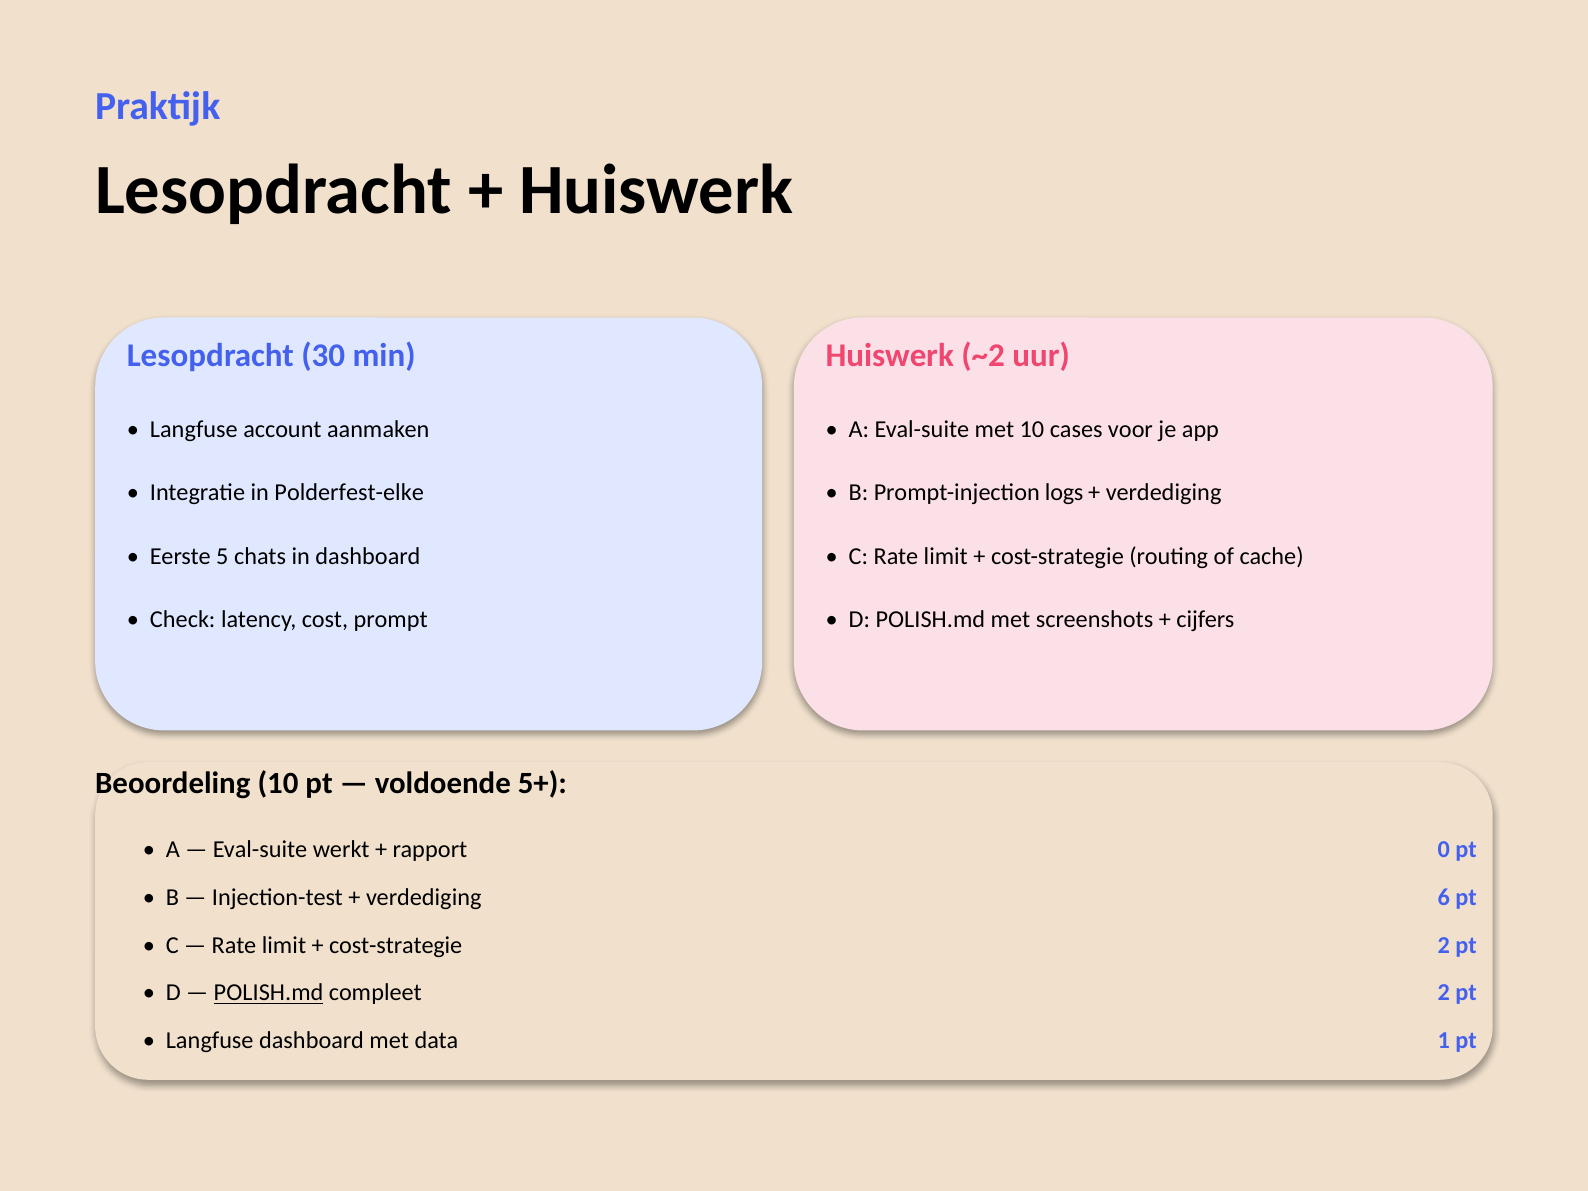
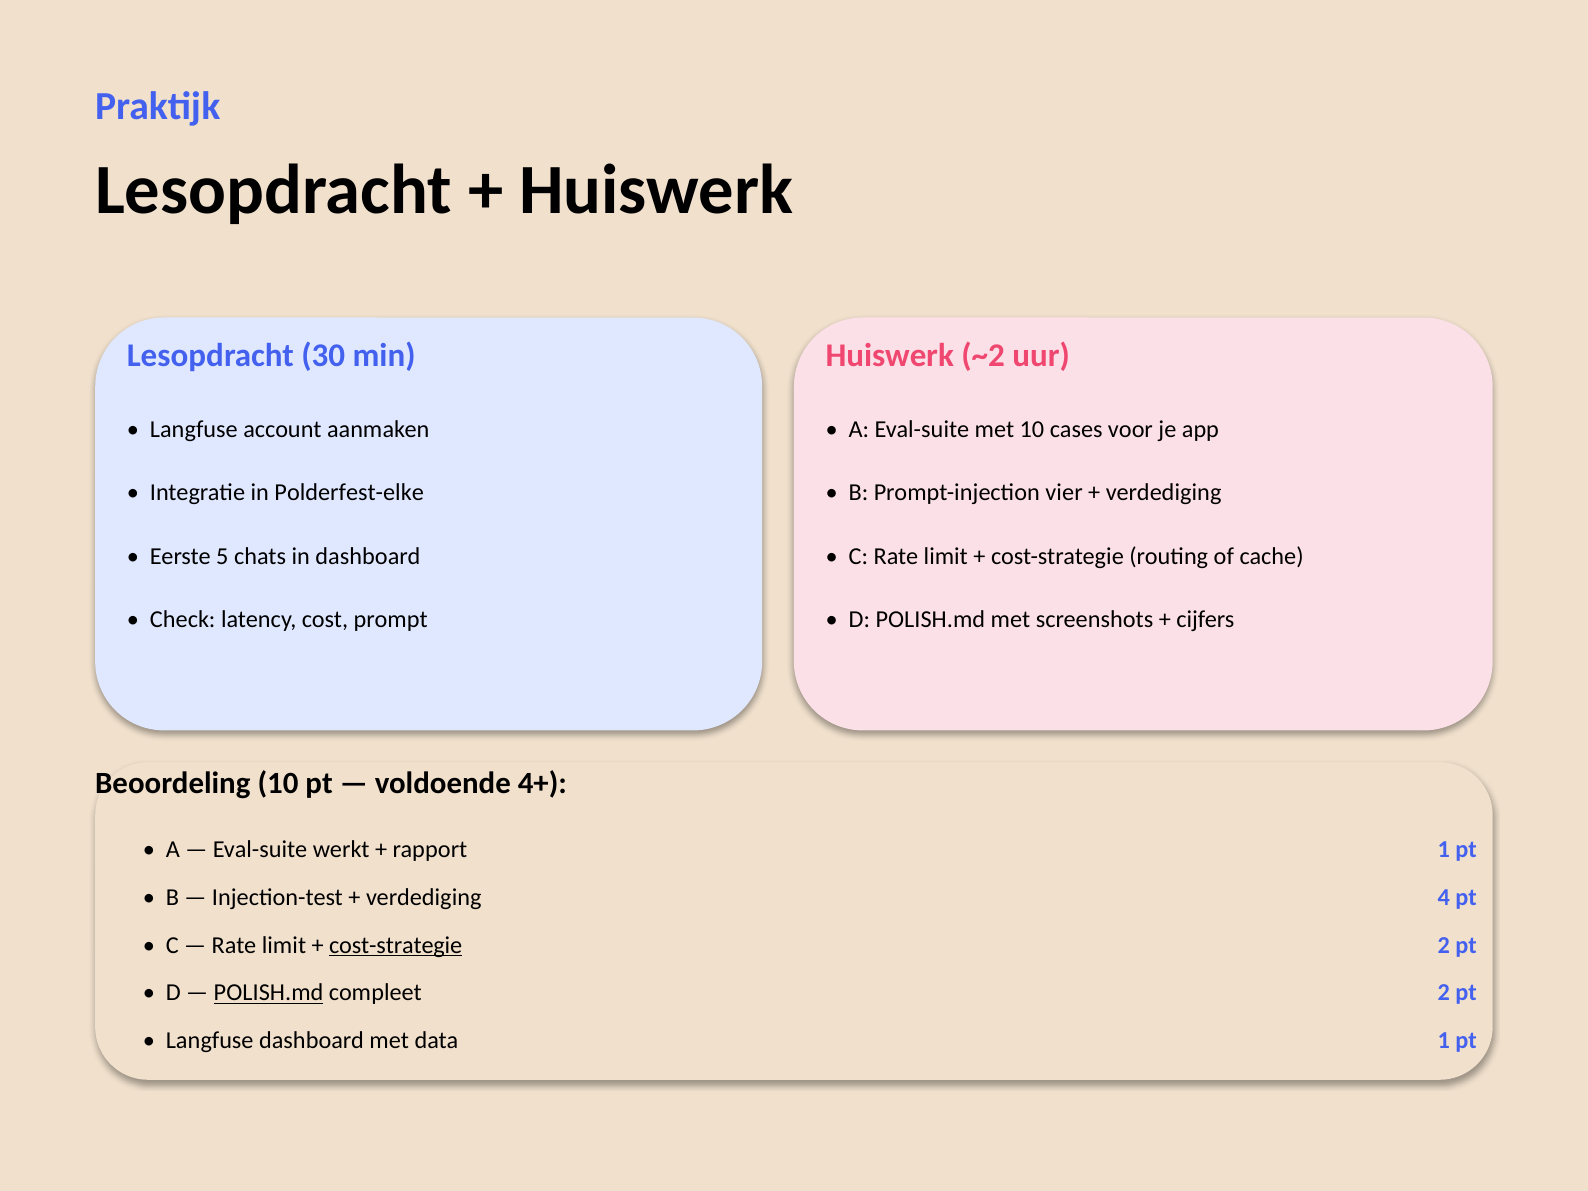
logs: logs -> vier
5+: 5+ -> 4+
rapport 0: 0 -> 1
6: 6 -> 4
cost-strategie at (396, 945) underline: none -> present
